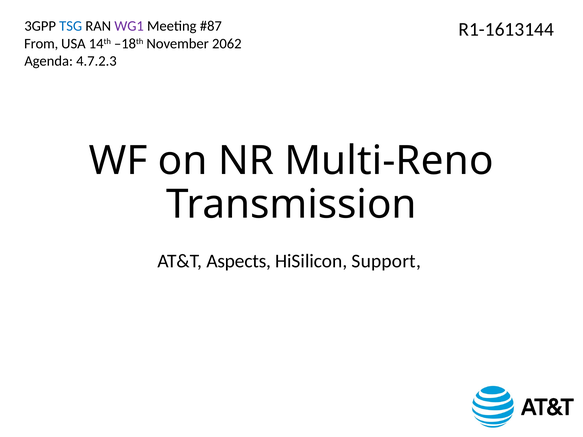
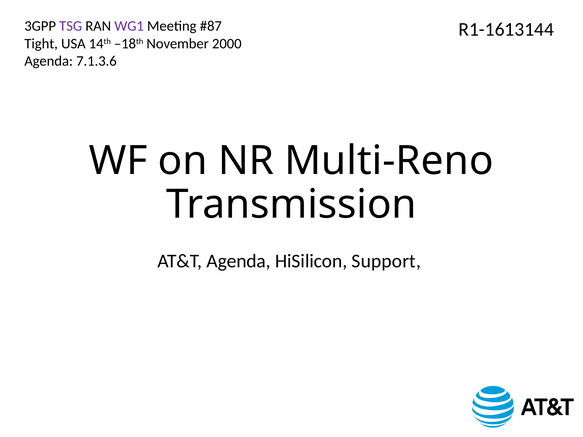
TSG colour: blue -> purple
From: From -> Tight
2062: 2062 -> 2000
4.7.2.3: 4.7.2.3 -> 7.1.3.6
AT&T Aspects: Aspects -> Agenda
